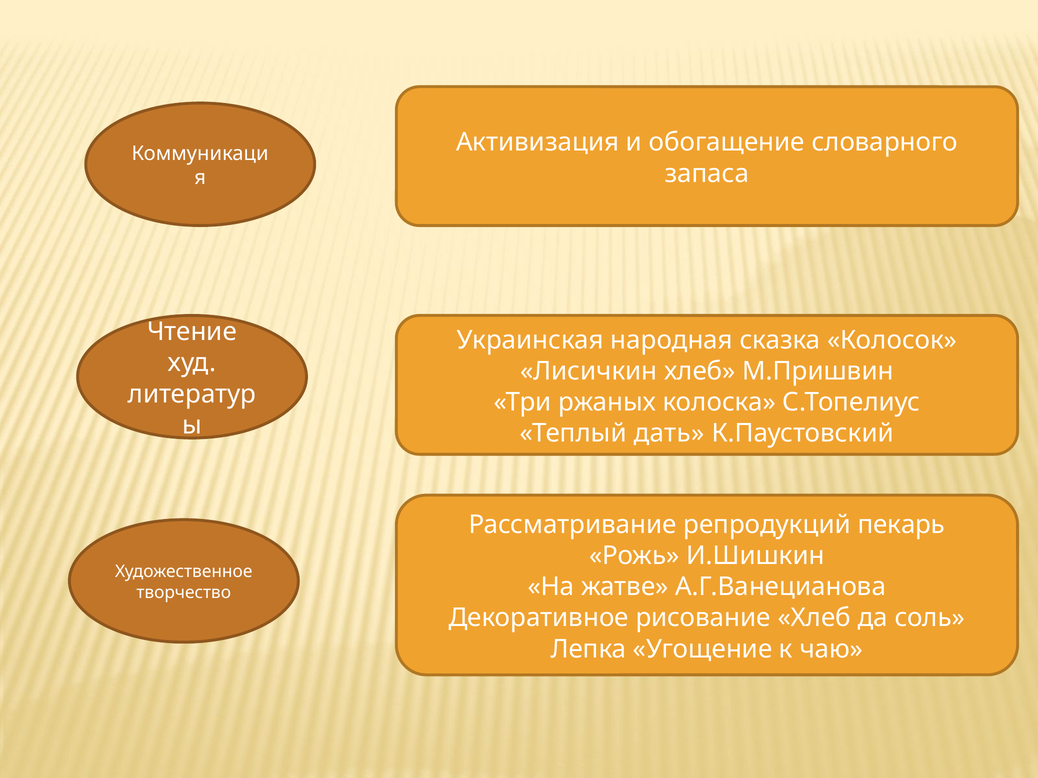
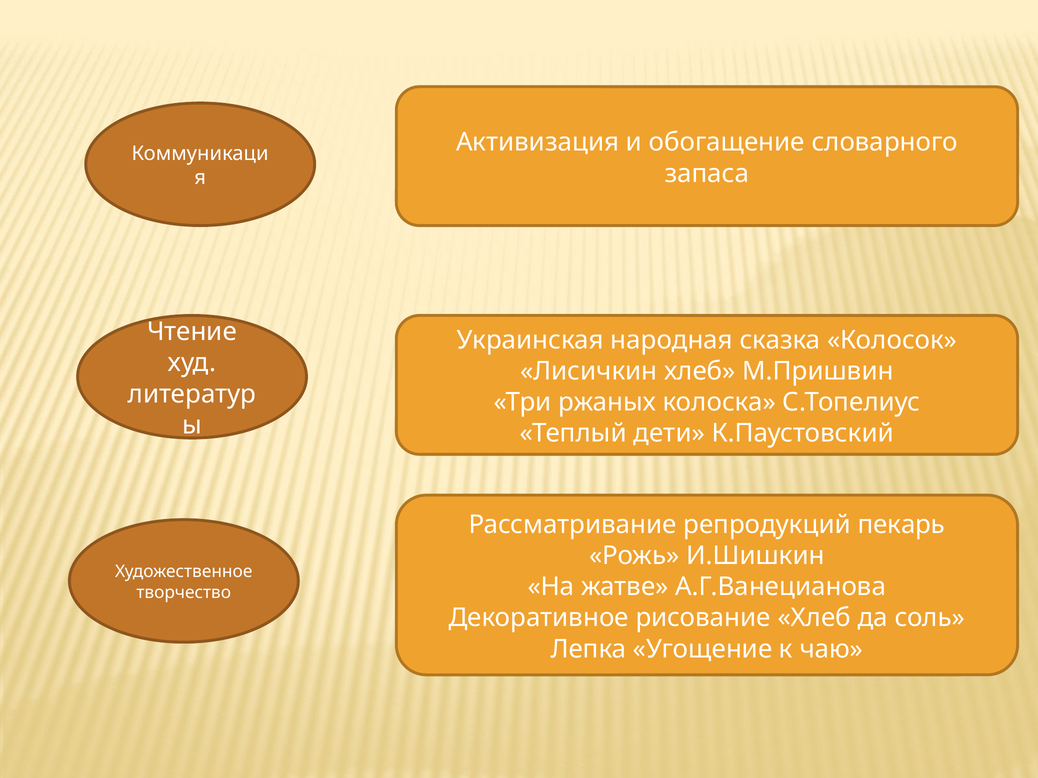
дать: дать -> дети
